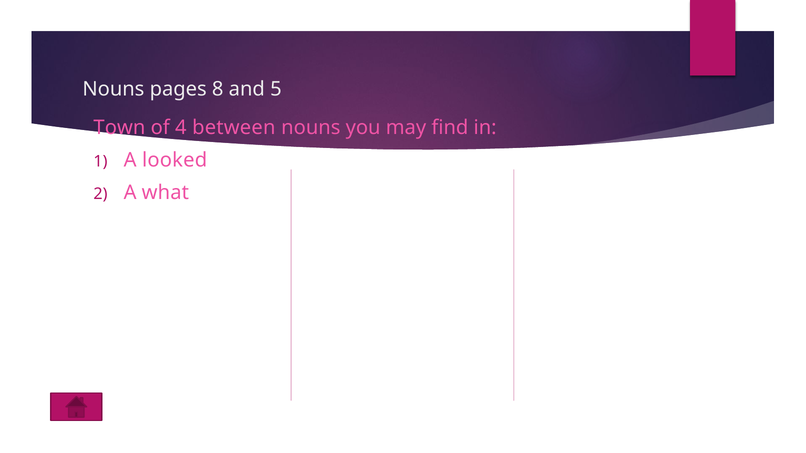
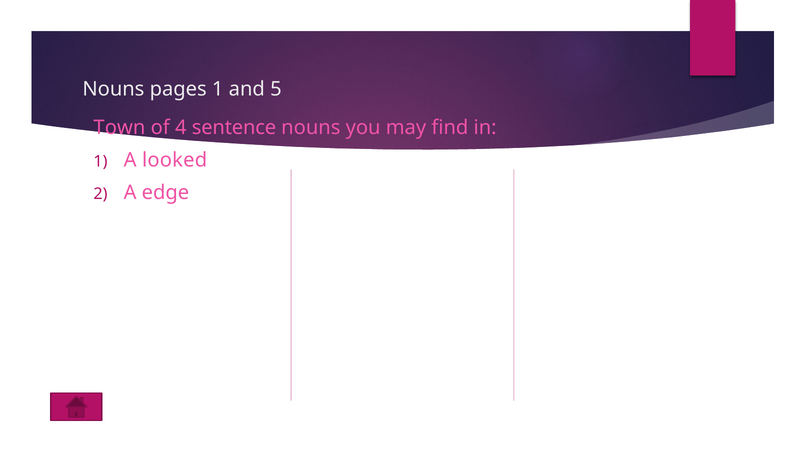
pages 8: 8 -> 1
between: between -> sentence
what: what -> edge
